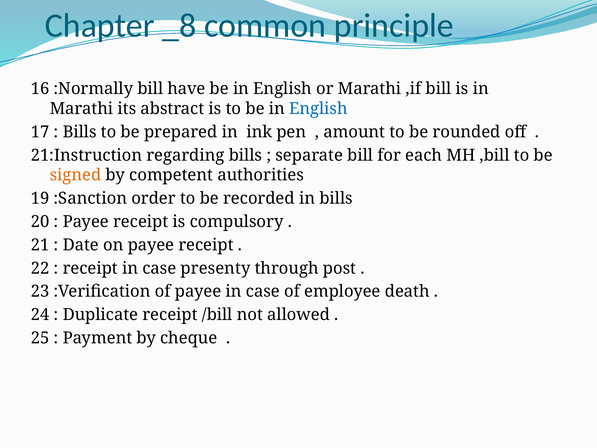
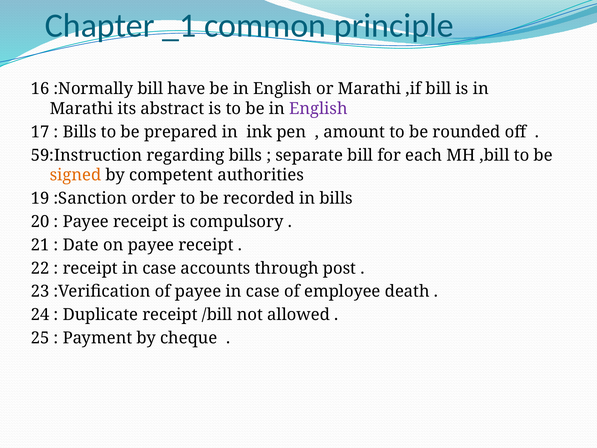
_8: _8 -> _1
English at (318, 109) colour: blue -> purple
21:Instruction: 21:Instruction -> 59:Instruction
presenty: presenty -> accounts
